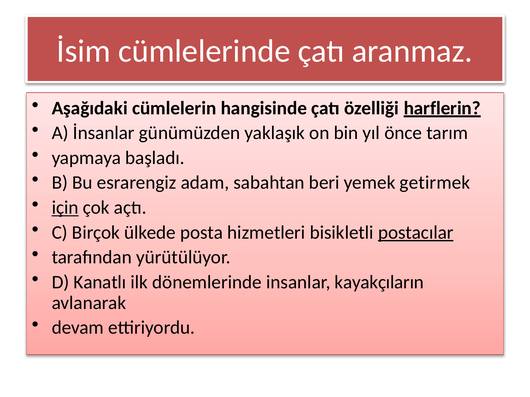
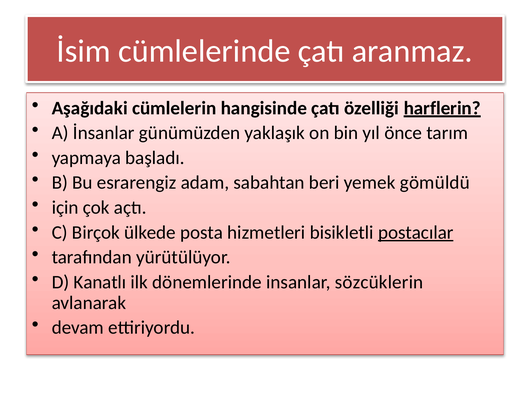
getirmek: getirmek -> gömüldü
için underline: present -> none
kayakçıların: kayakçıların -> sözcüklerin
